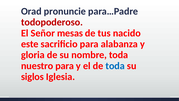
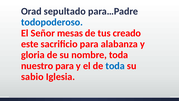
pronuncie: pronuncie -> sepultado
todopoderoso colour: red -> blue
nacido: nacido -> creado
siglos: siglos -> sabio
